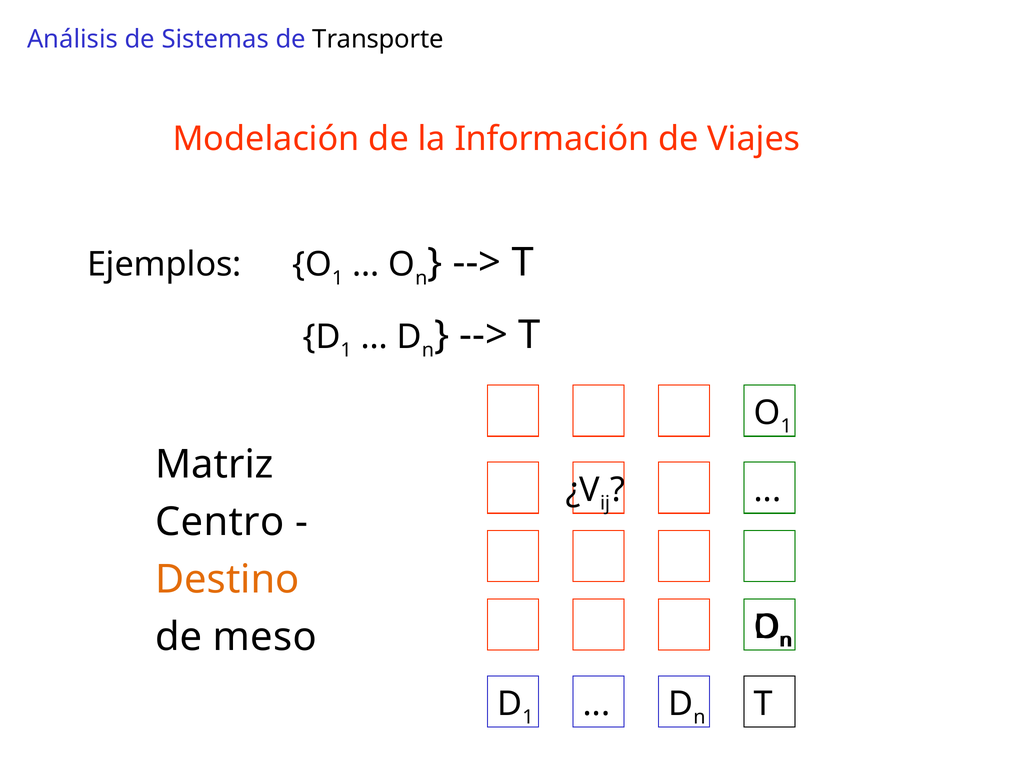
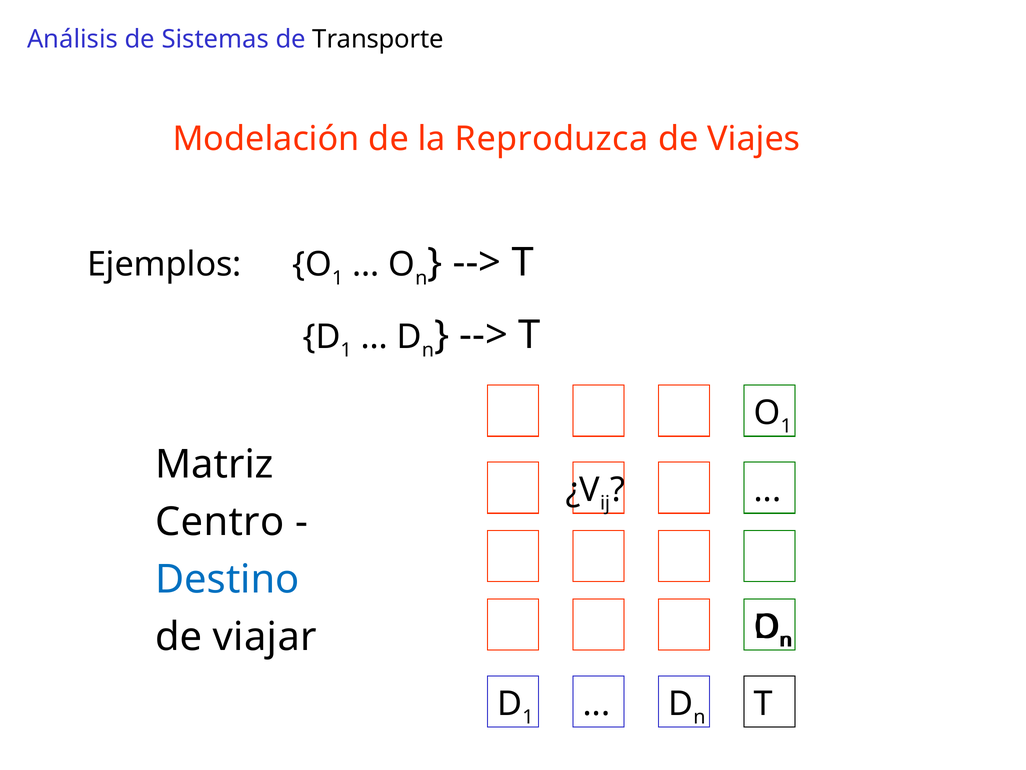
Información: Información -> Reproduzca
Destino colour: orange -> blue
meso: meso -> viajar
